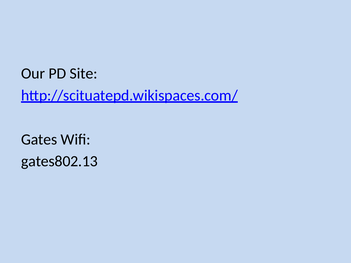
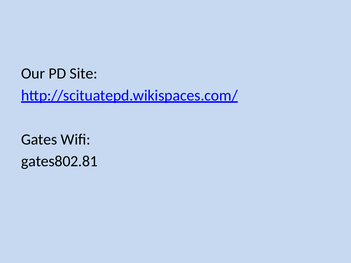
gates802.13: gates802.13 -> gates802.81
